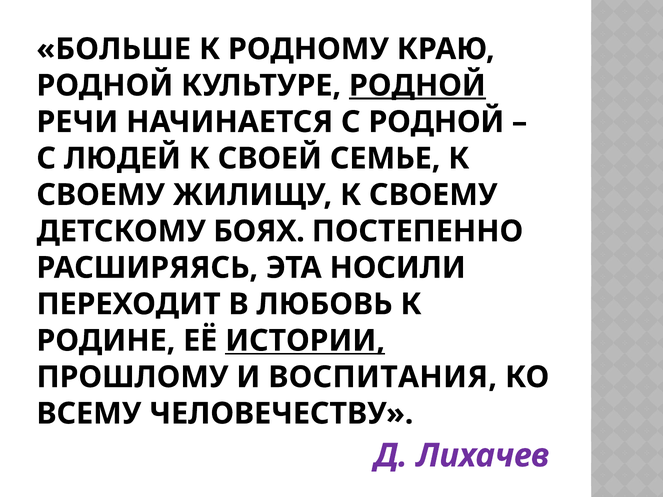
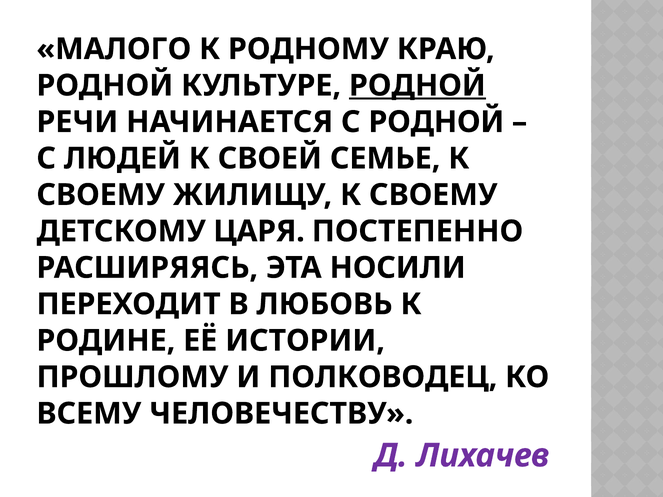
БОЛЬШЕ: БОЛЬШЕ -> МАЛОГО
БОЯХ: БОЯХ -> ЦАРЯ
ИСТОРИИ underline: present -> none
ВОСПИТАНИЯ: ВОСПИТАНИЯ -> ПОЛКОВОДЕЦ
